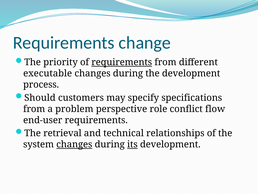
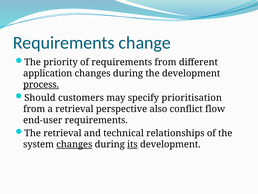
requirements at (122, 62) underline: present -> none
executable: executable -> application
process underline: none -> present
specifications: specifications -> prioritisation
a problem: problem -> retrieval
role: role -> also
